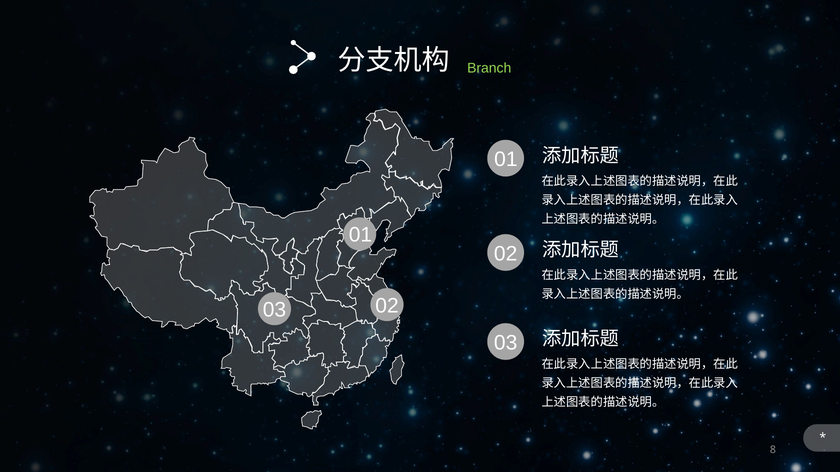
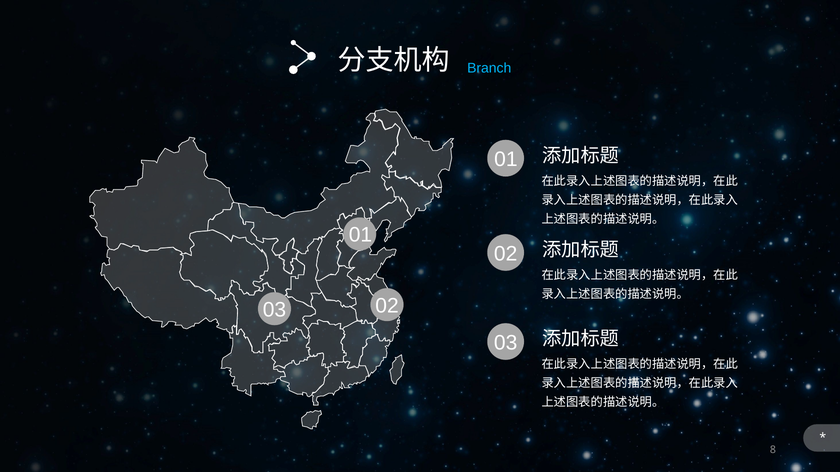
Branch colour: light green -> light blue
